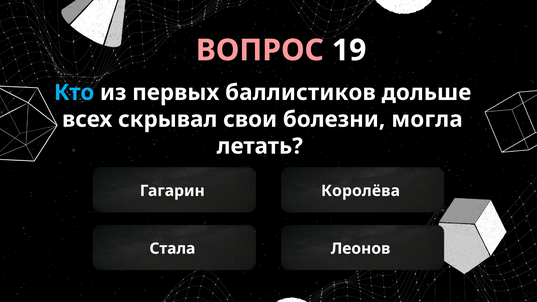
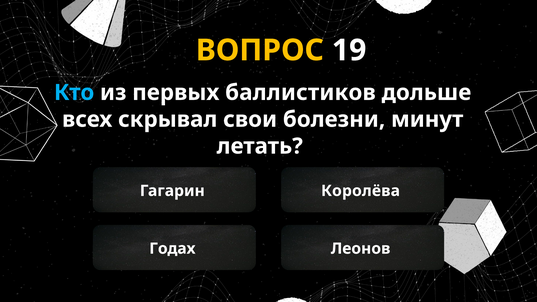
ВОПРОС colour: pink -> yellow
могла: могла -> минут
Стала: Стала -> Годах
